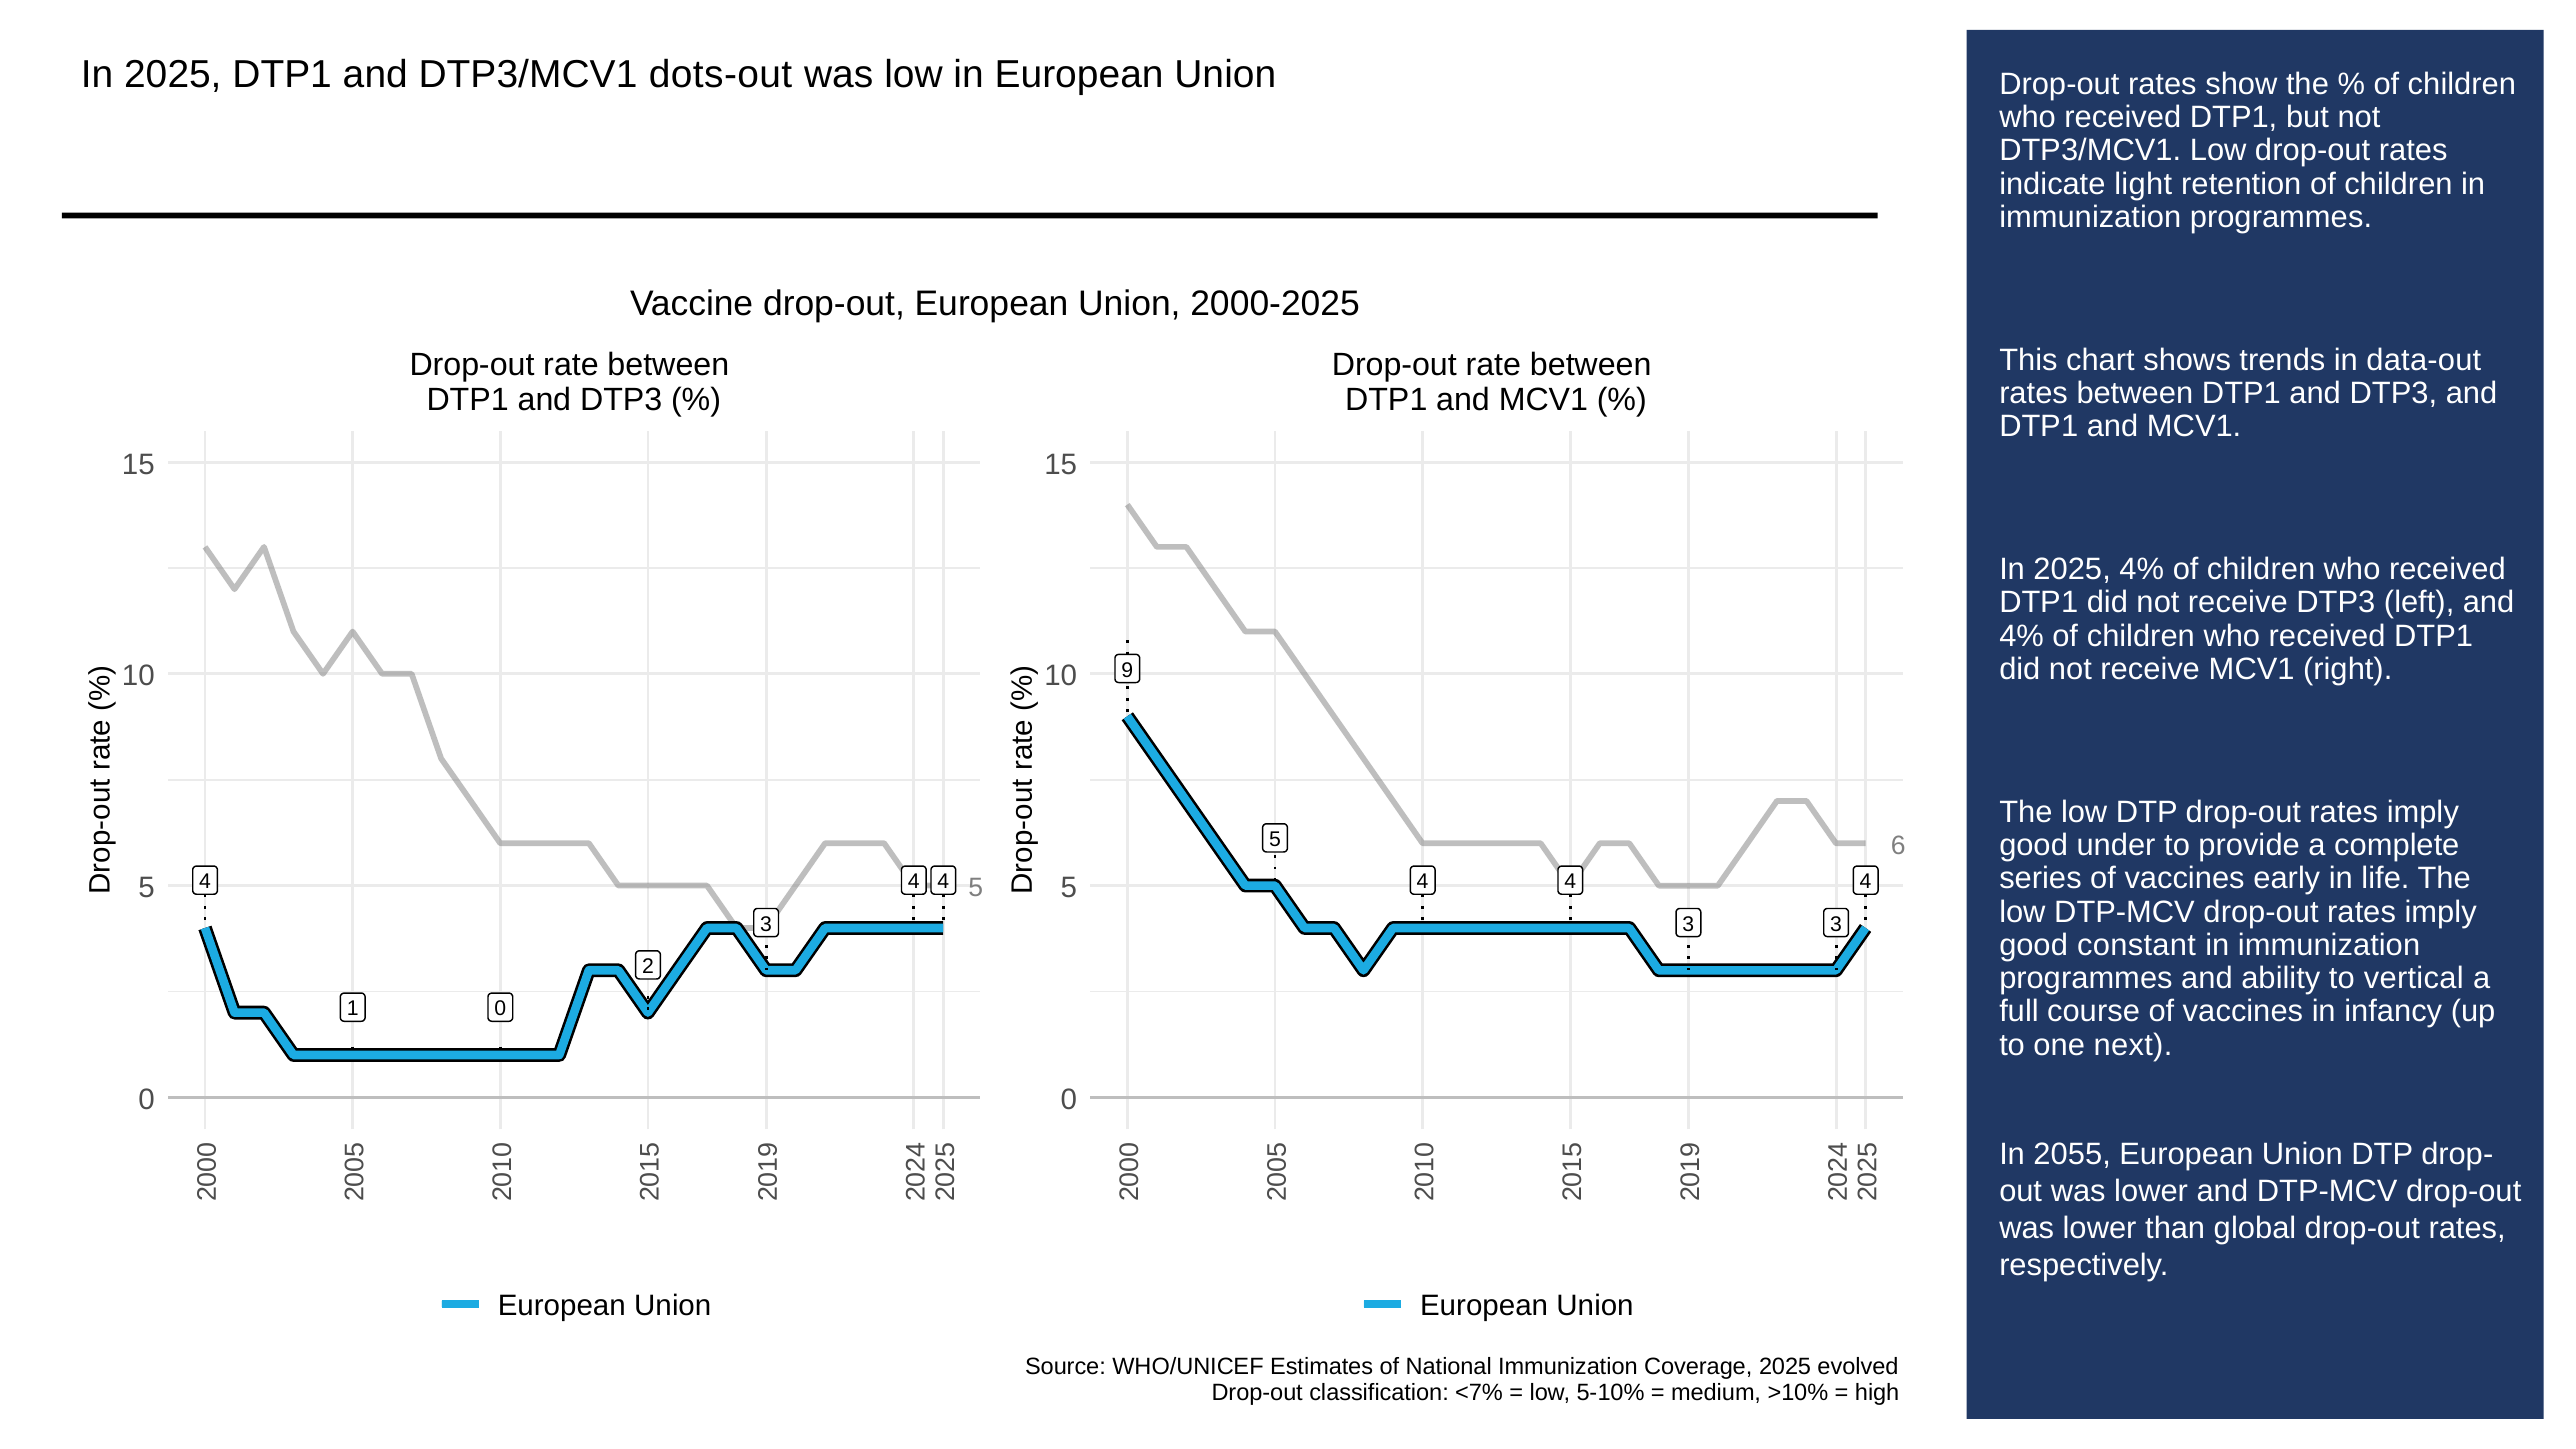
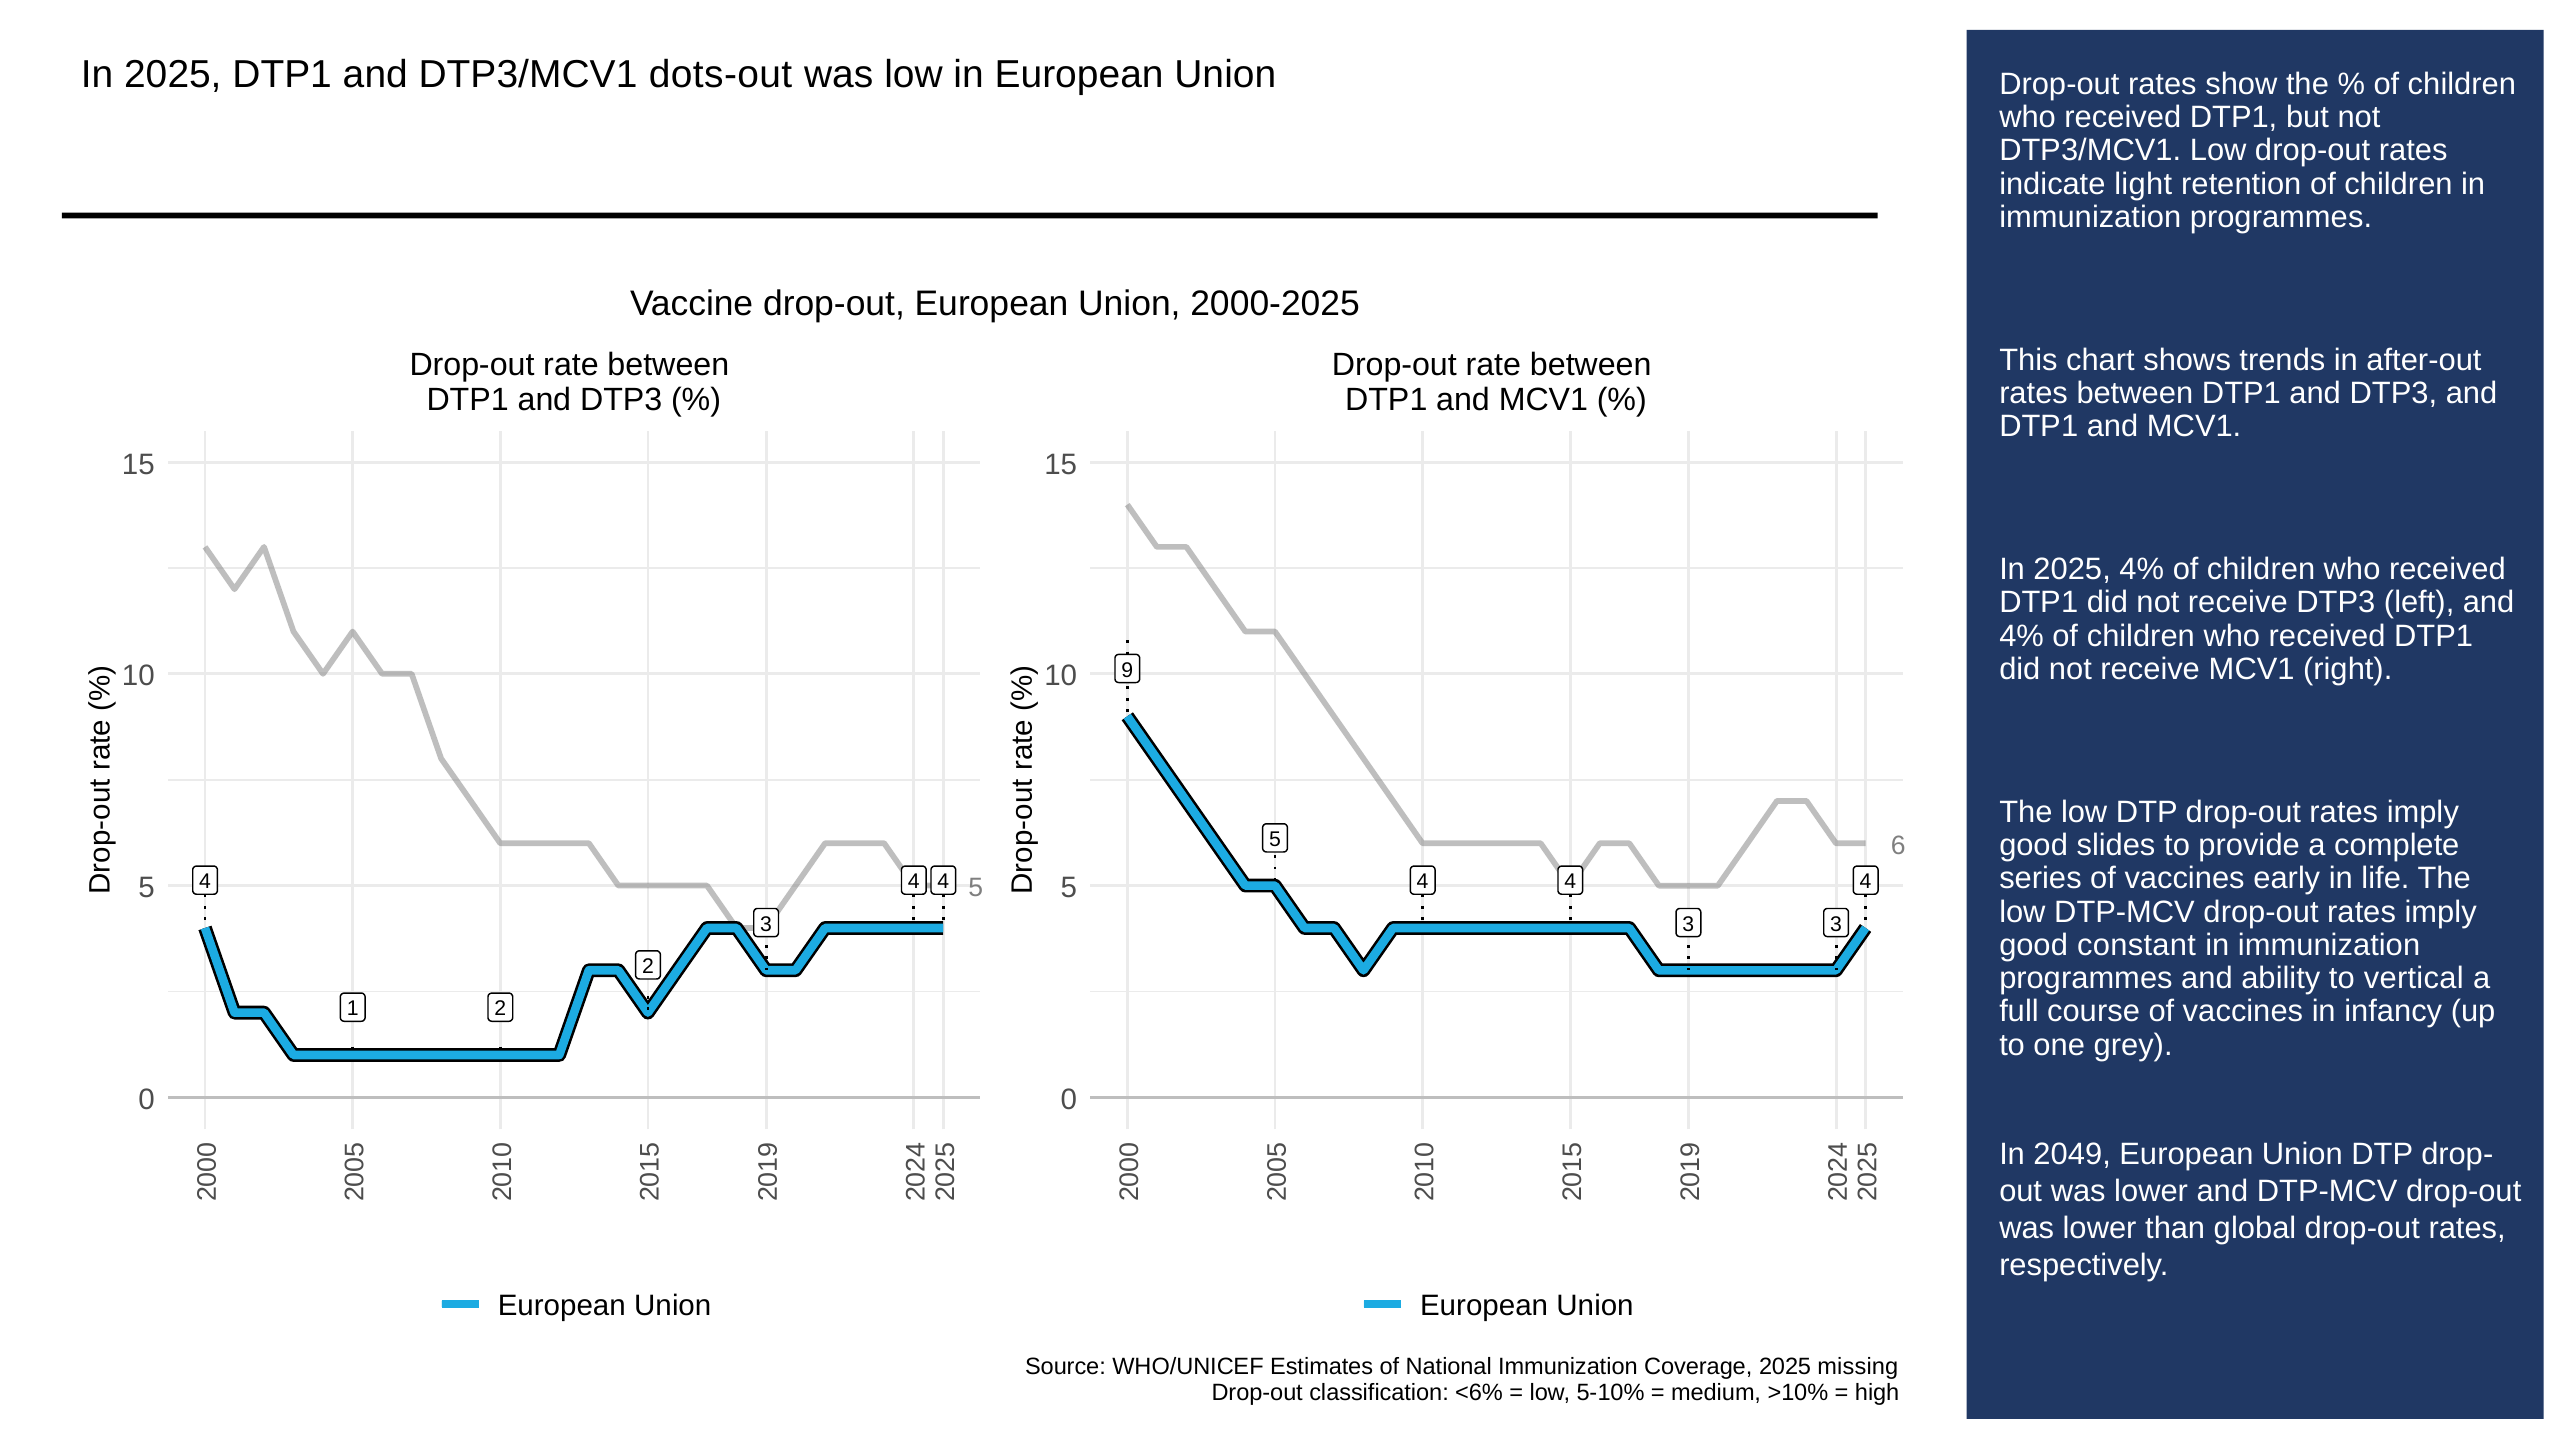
data-out: data-out -> after-out
under: under -> slides
0 at (500, 1009): 0 -> 2
next: next -> grey
2055: 2055 -> 2049
evolved: evolved -> missing
<7%: <7% -> <6%
